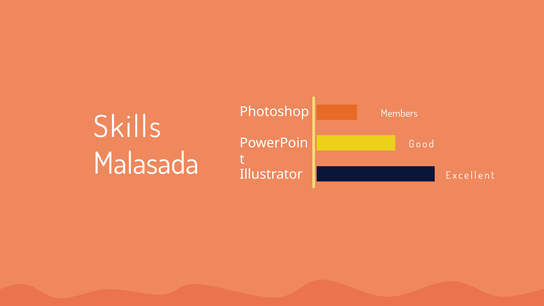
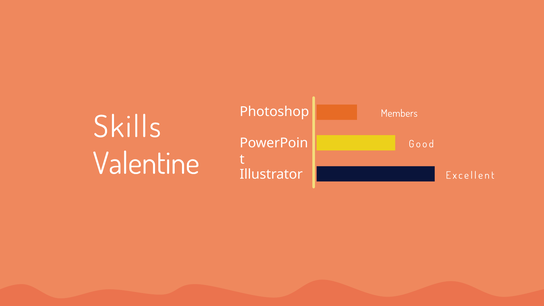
Malasada: Malasada -> Valentine
